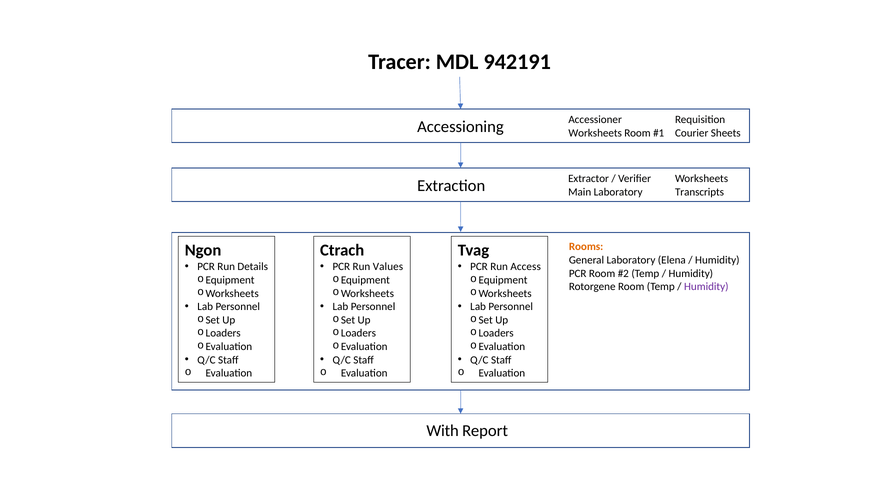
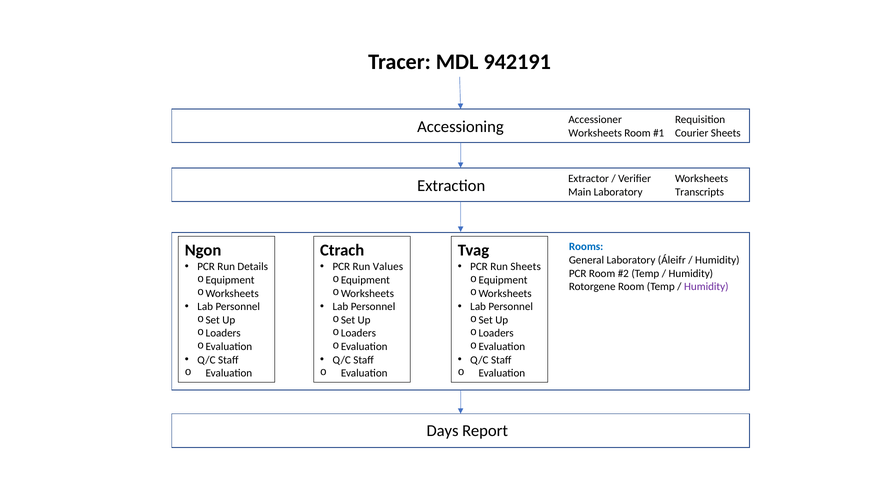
Rooms colour: orange -> blue
Elena: Elena -> Áleifr
Run Access: Access -> Sheets
With: With -> Days
